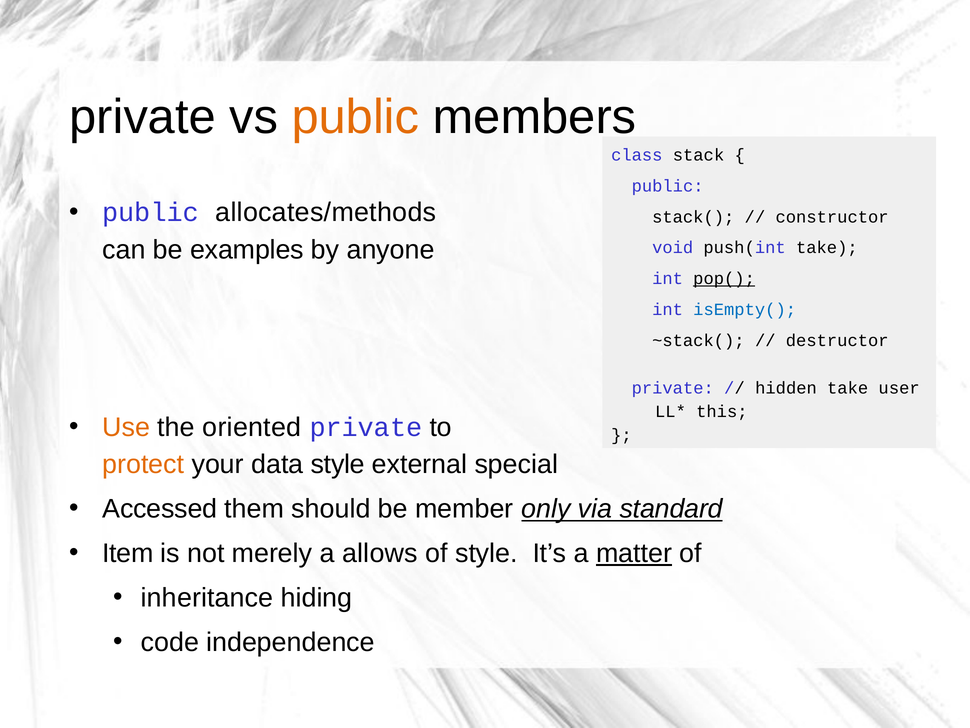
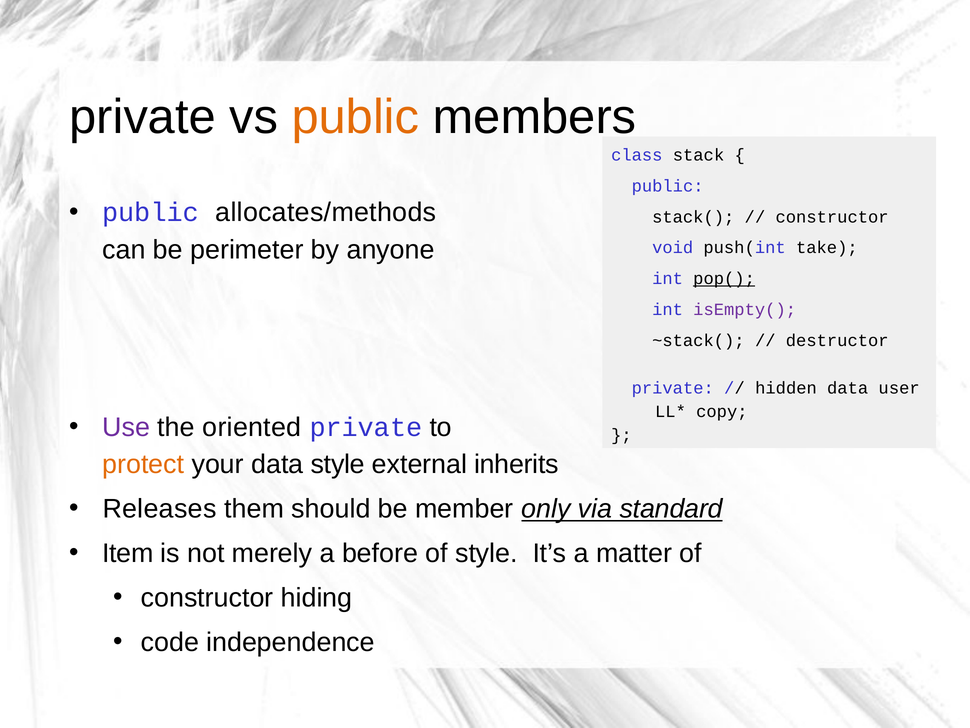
examples: examples -> perimeter
isEmpty( colour: blue -> purple
hidden take: take -> data
this: this -> copy
Use colour: orange -> purple
special: special -> inherits
Accessed: Accessed -> Releases
allows: allows -> before
matter underline: present -> none
inheritance at (207, 597): inheritance -> constructor
